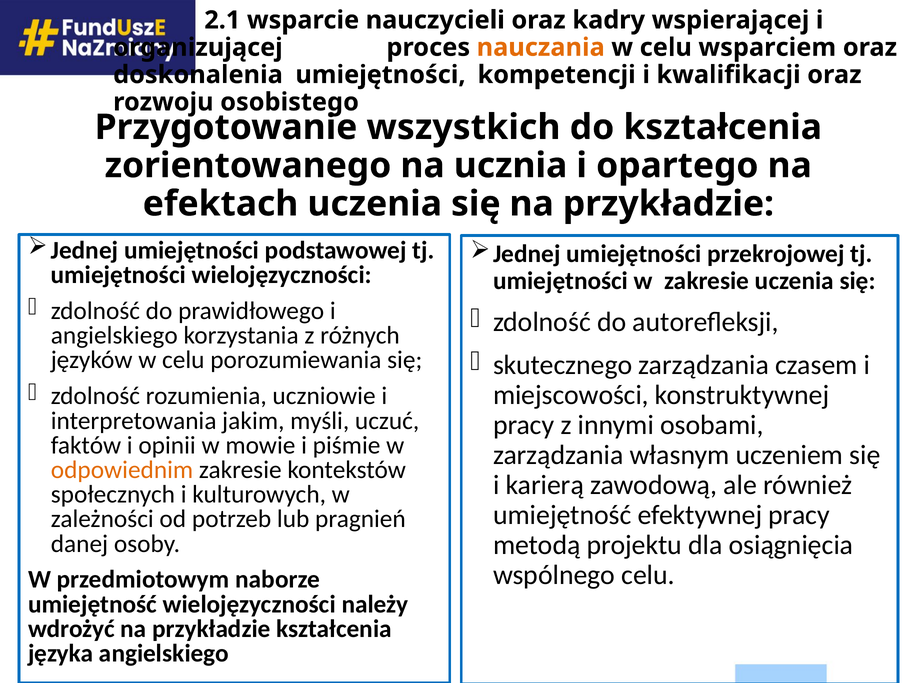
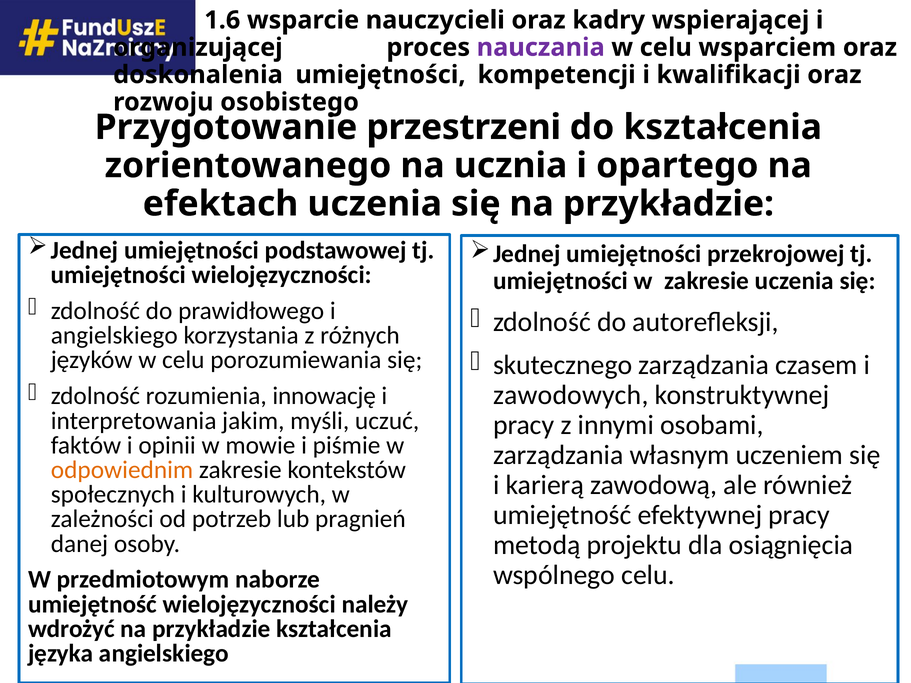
2.1: 2.1 -> 1.6
nauczania colour: orange -> purple
wszystkich: wszystkich -> przestrzeni
uczniowie: uczniowie -> innowację
miejscowości: miejscowości -> zawodowych
